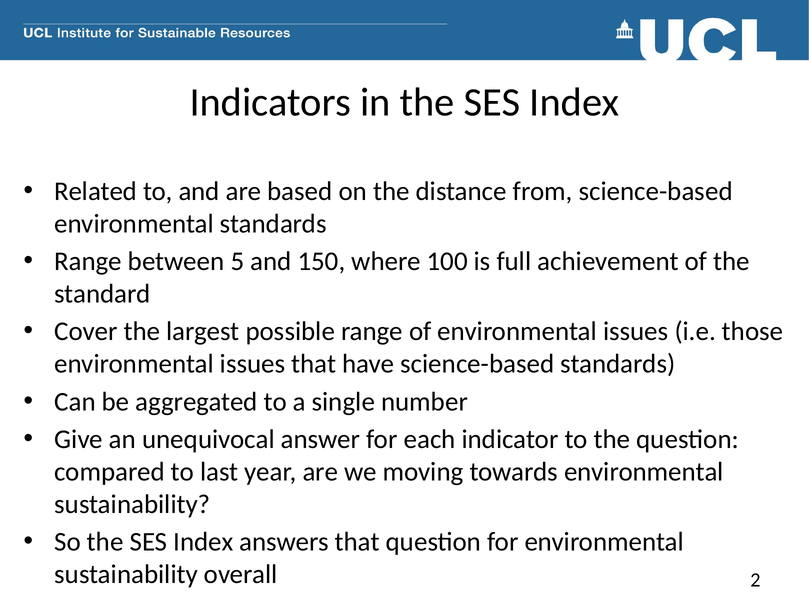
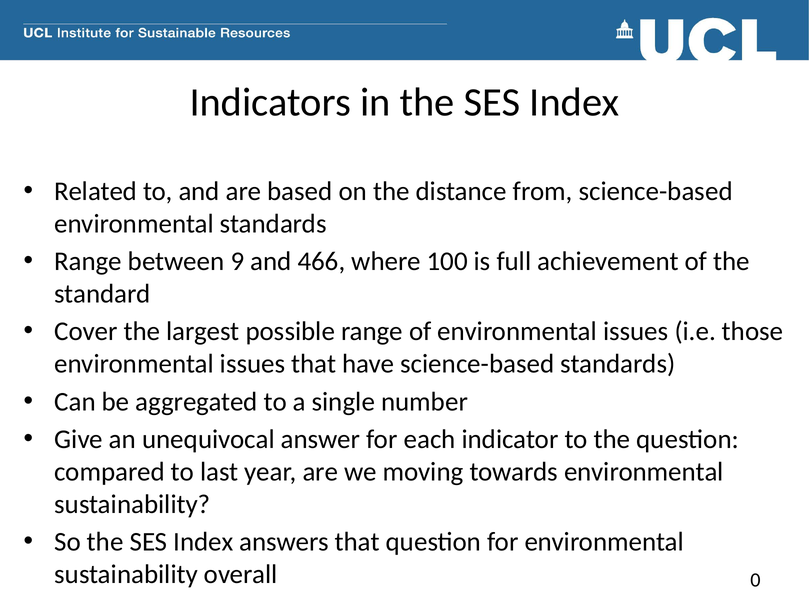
5: 5 -> 9
150: 150 -> 466
2: 2 -> 0
